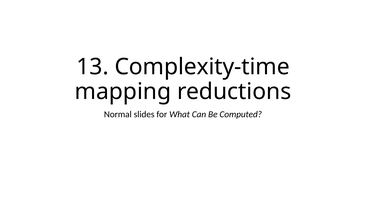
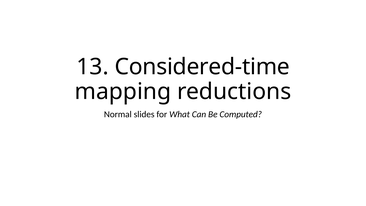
Complexity-time: Complexity-time -> Considered-time
